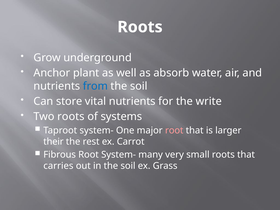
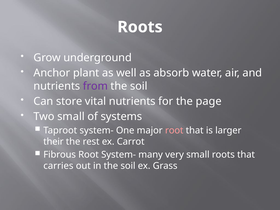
from colour: blue -> purple
write: write -> page
Two roots: roots -> small
